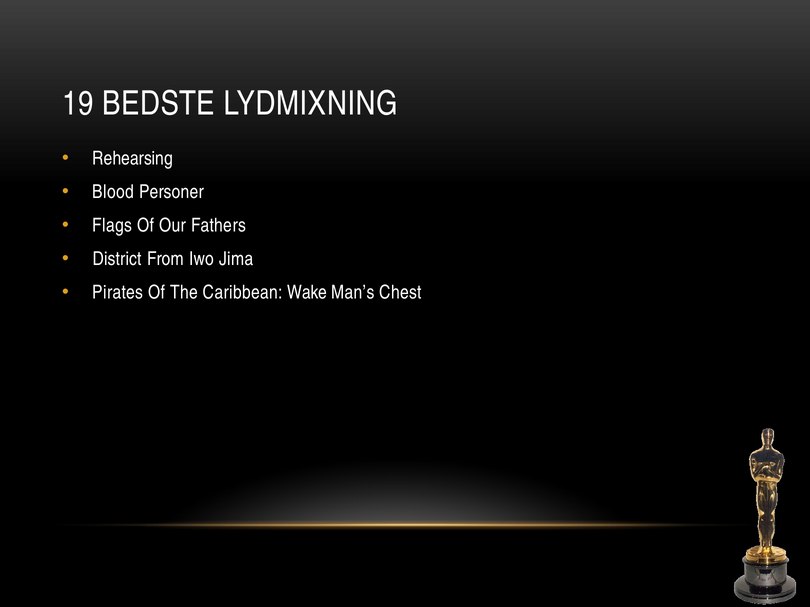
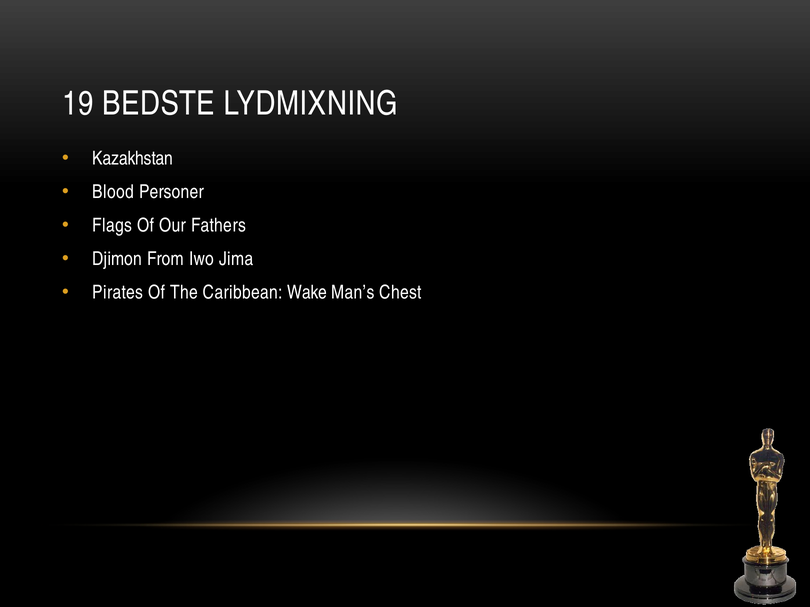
Rehearsing: Rehearsing -> Kazakhstan
District: District -> Djimon
